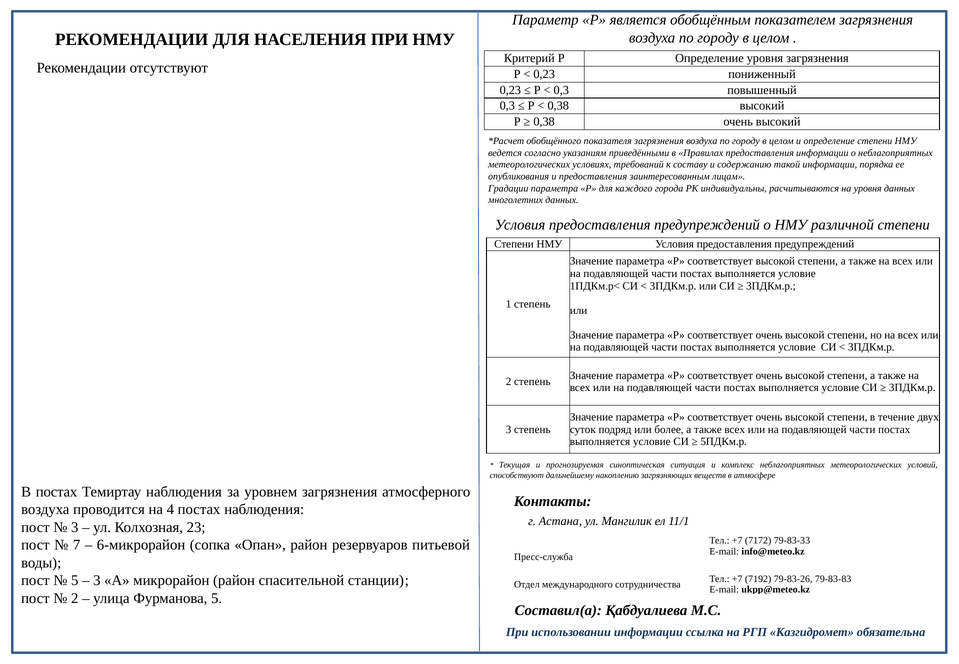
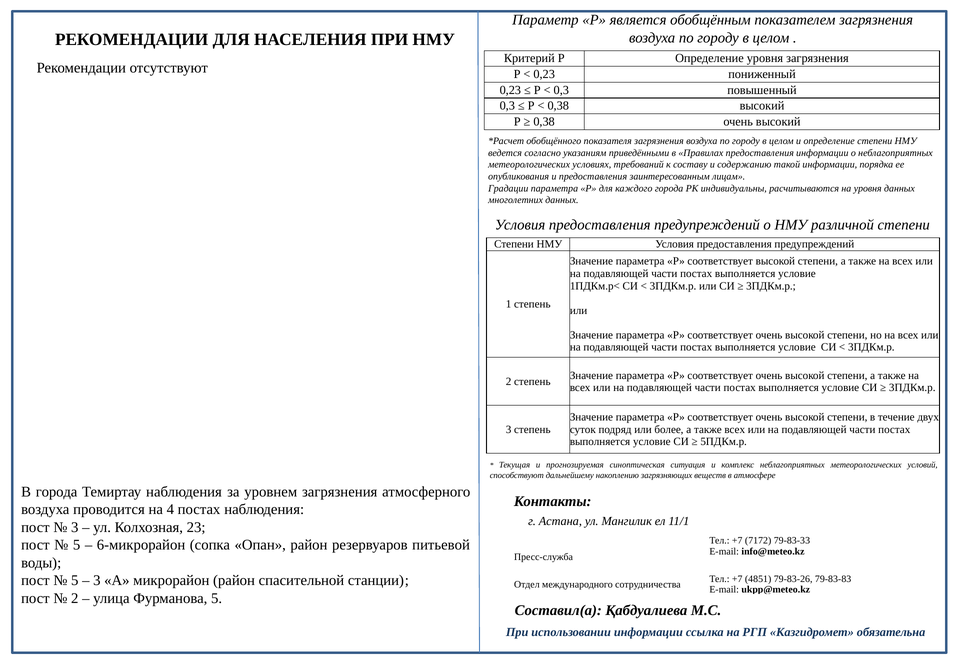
В постах: постах -> города
7 at (77, 545): 7 -> 5
7192: 7192 -> 4851
